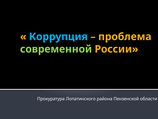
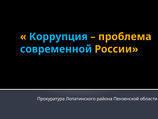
современной colour: light green -> light blue
